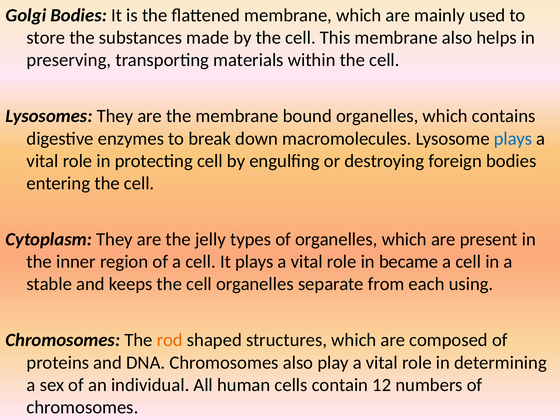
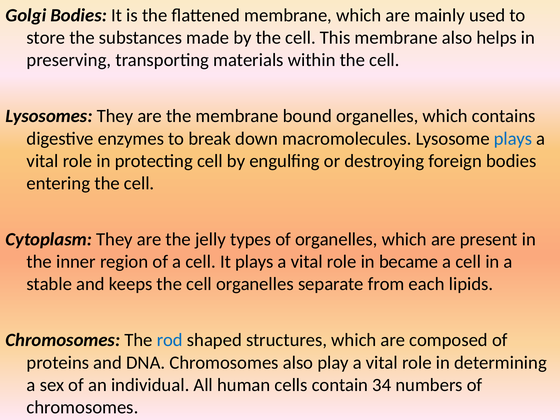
using: using -> lipids
rod colour: orange -> blue
12: 12 -> 34
